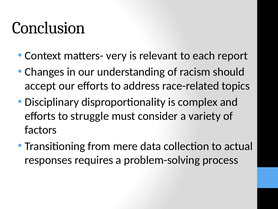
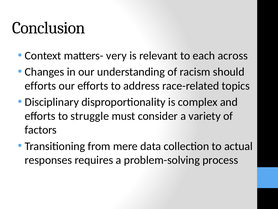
report: report -> across
accept at (40, 86): accept -> efforts
